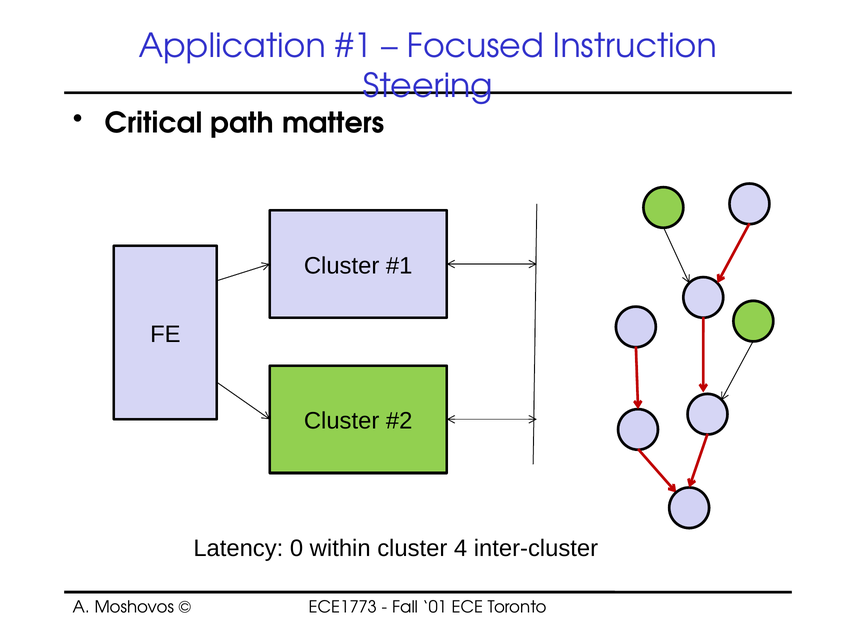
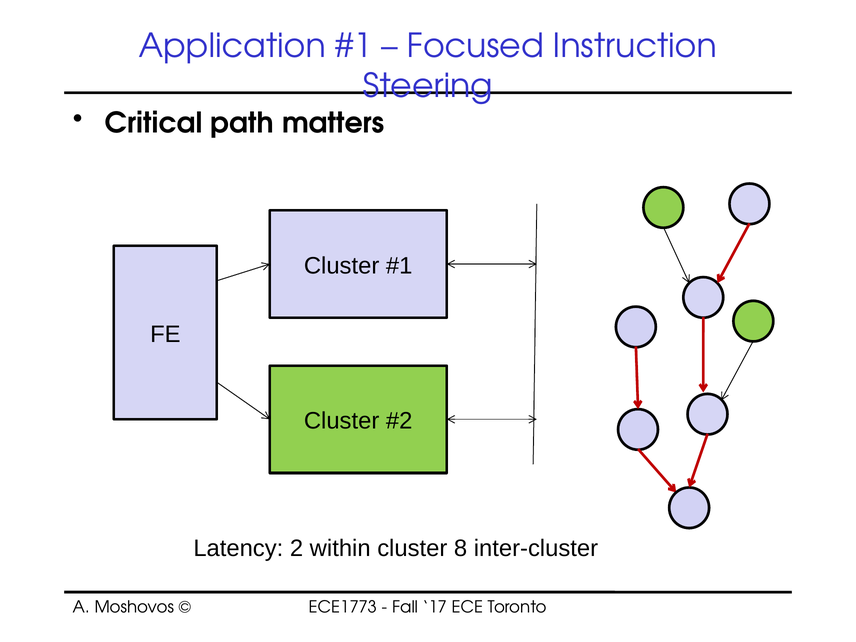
0: 0 -> 2
4: 4 -> 8
01: 01 -> 17
